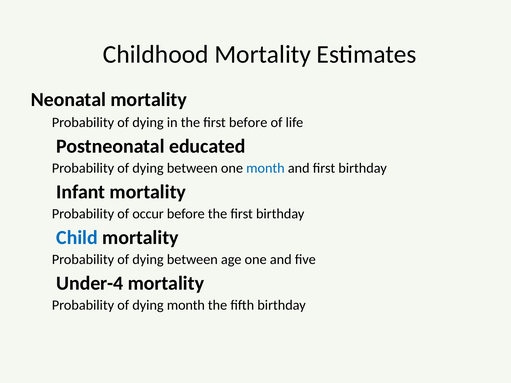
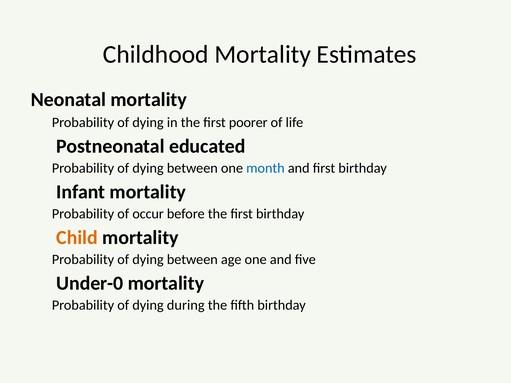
first before: before -> poorer
Child colour: blue -> orange
Under-4: Under-4 -> Under-0
dying month: month -> during
